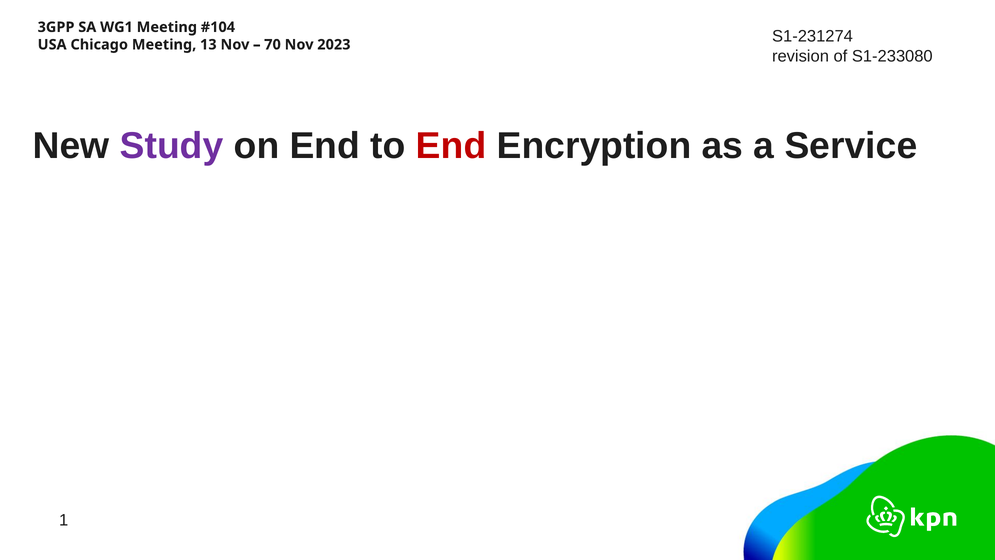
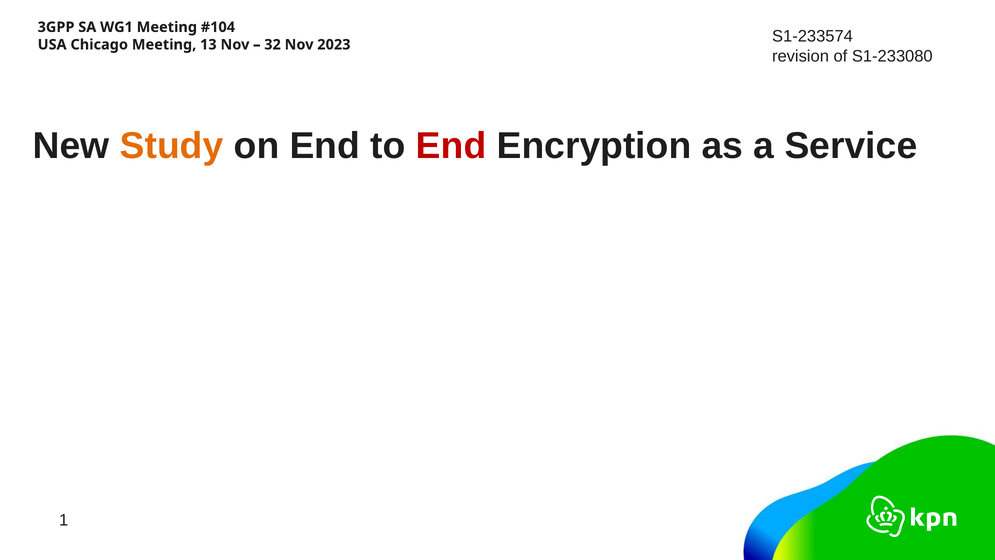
S1-231274: S1-231274 -> S1-233574
70: 70 -> 32
Study colour: purple -> orange
